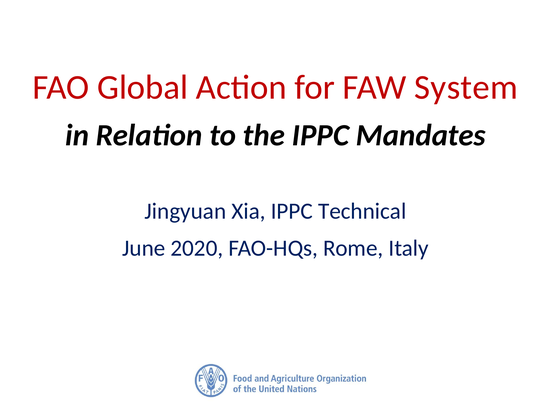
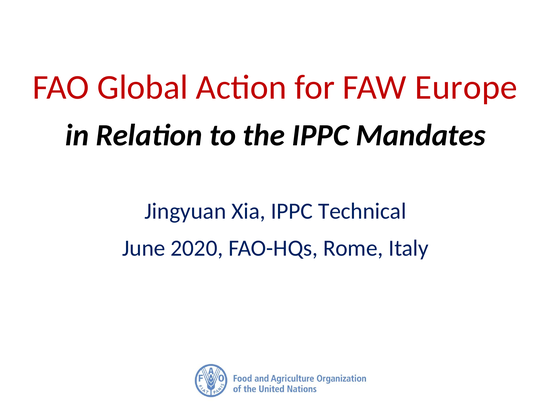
System: System -> Europe
